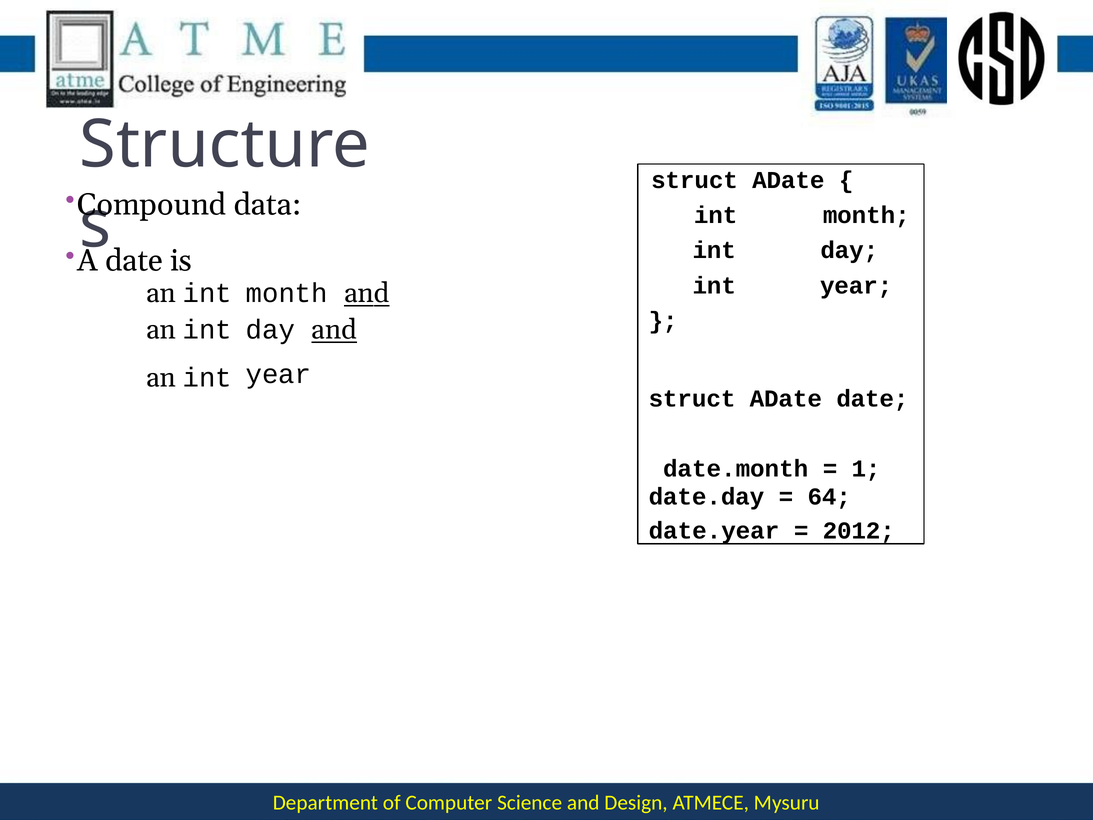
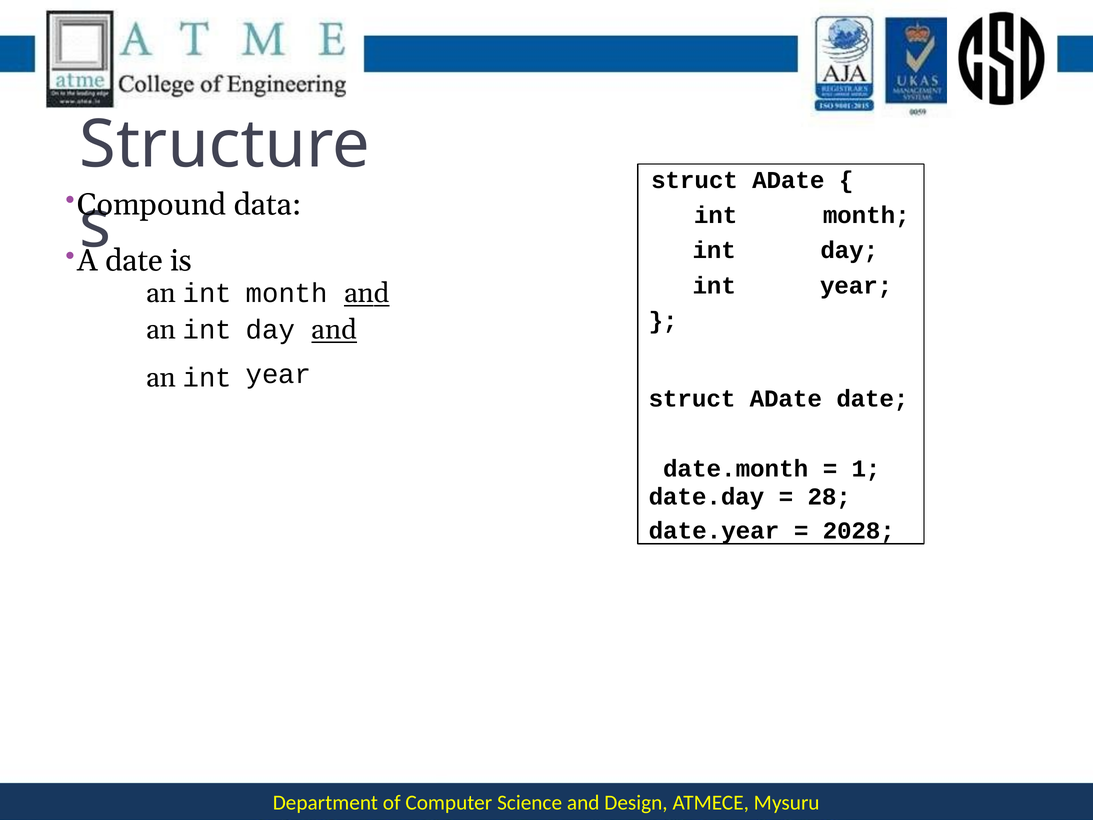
64: 64 -> 28
2012: 2012 -> 2028
